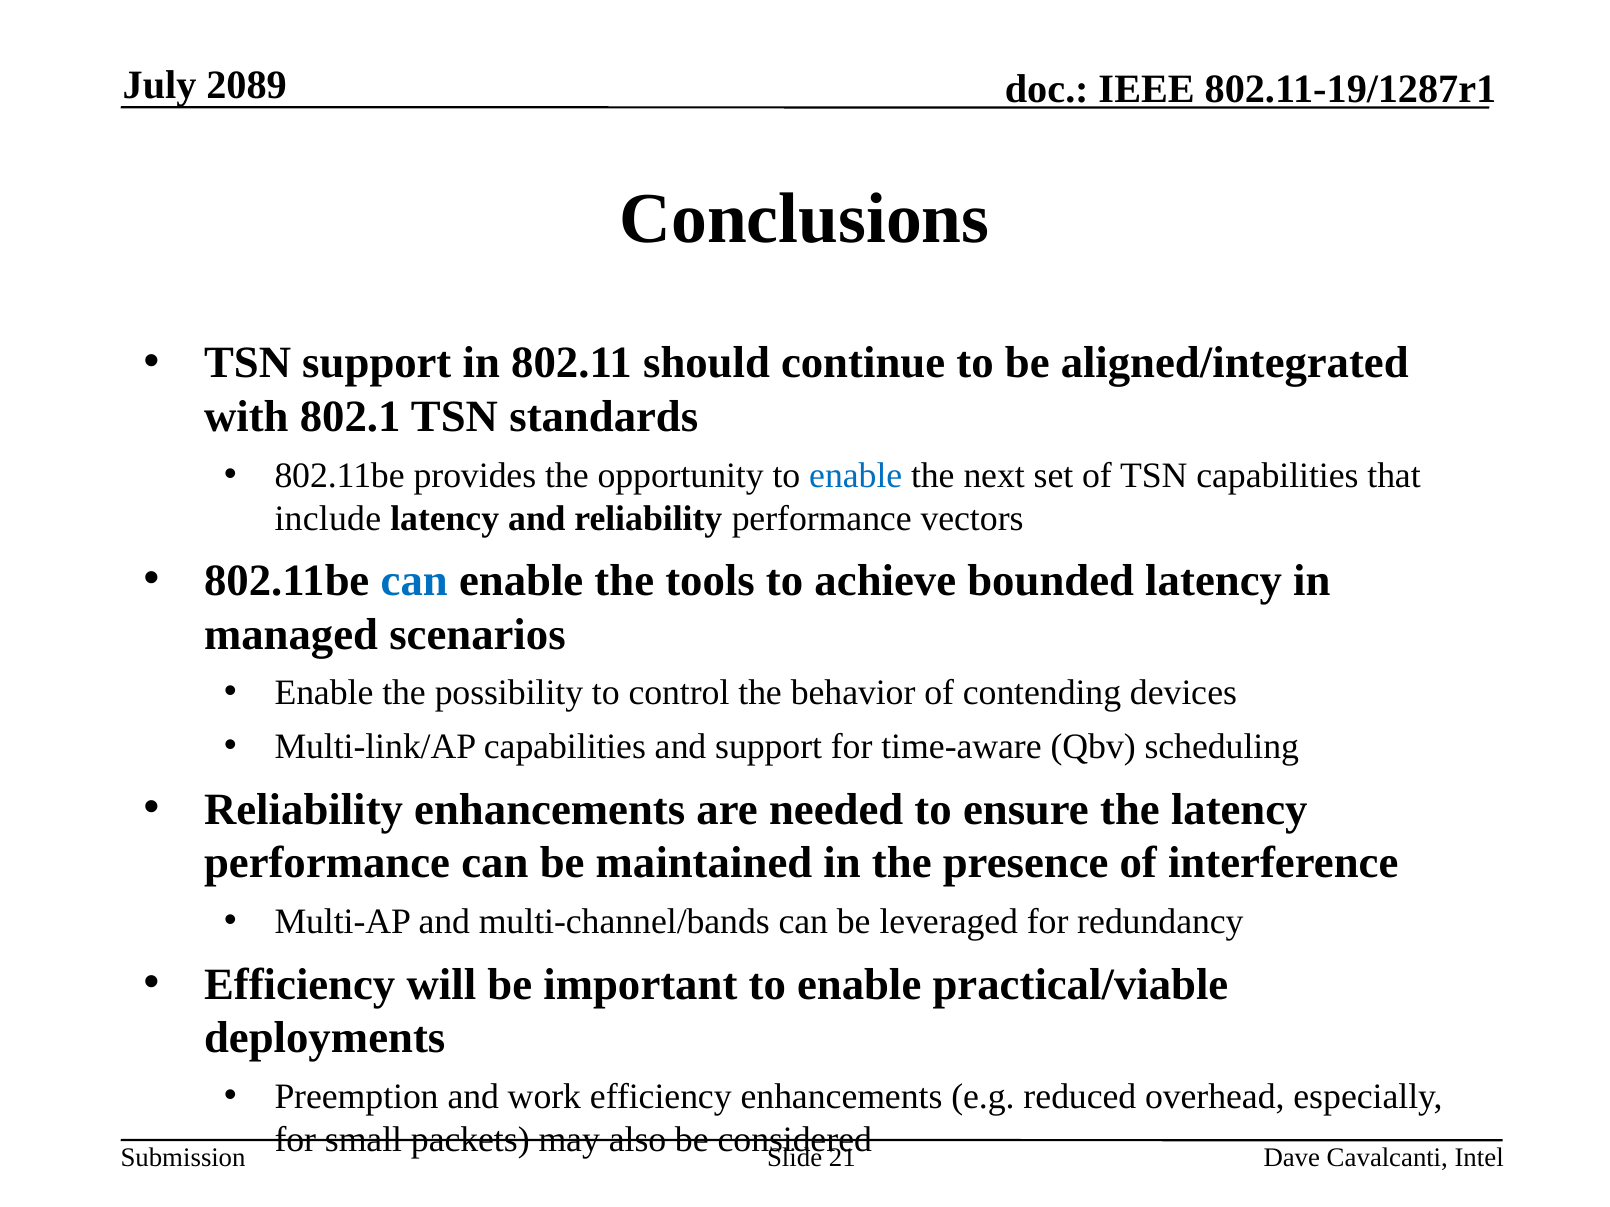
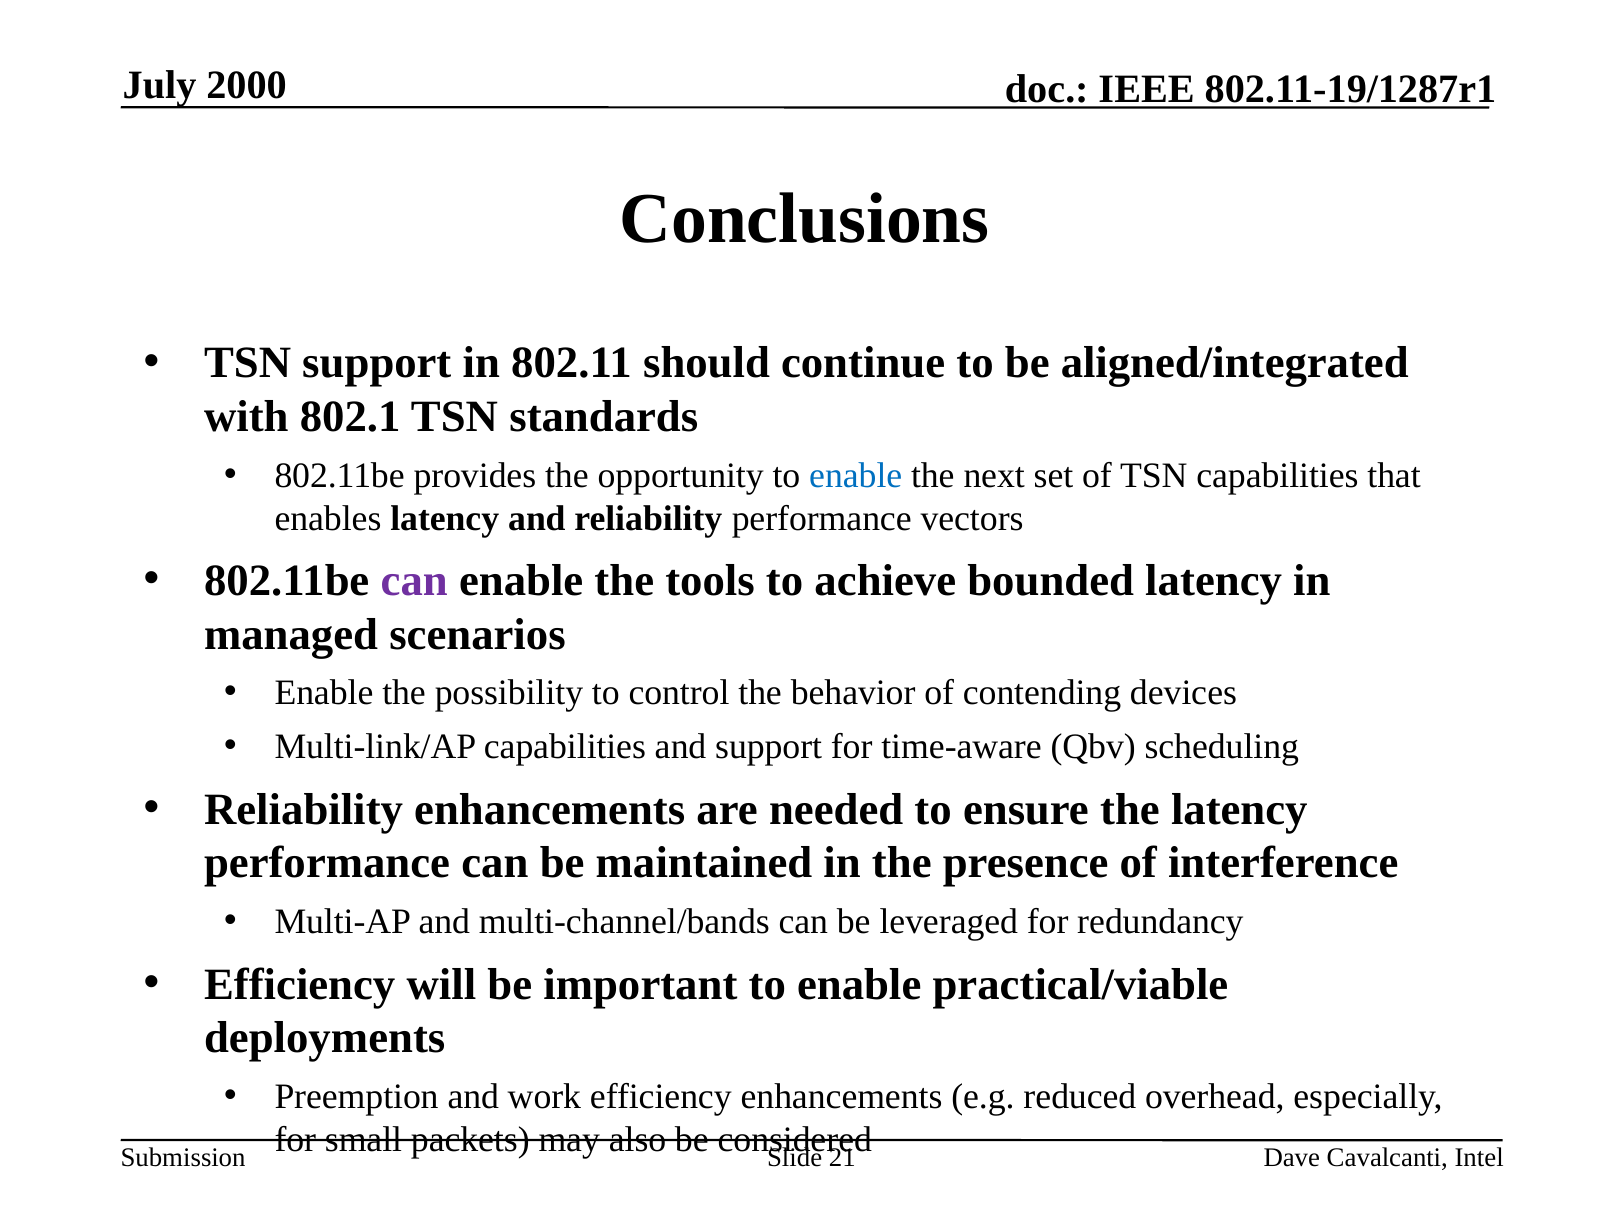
2089: 2089 -> 2000
include: include -> enables
can at (414, 581) colour: blue -> purple
